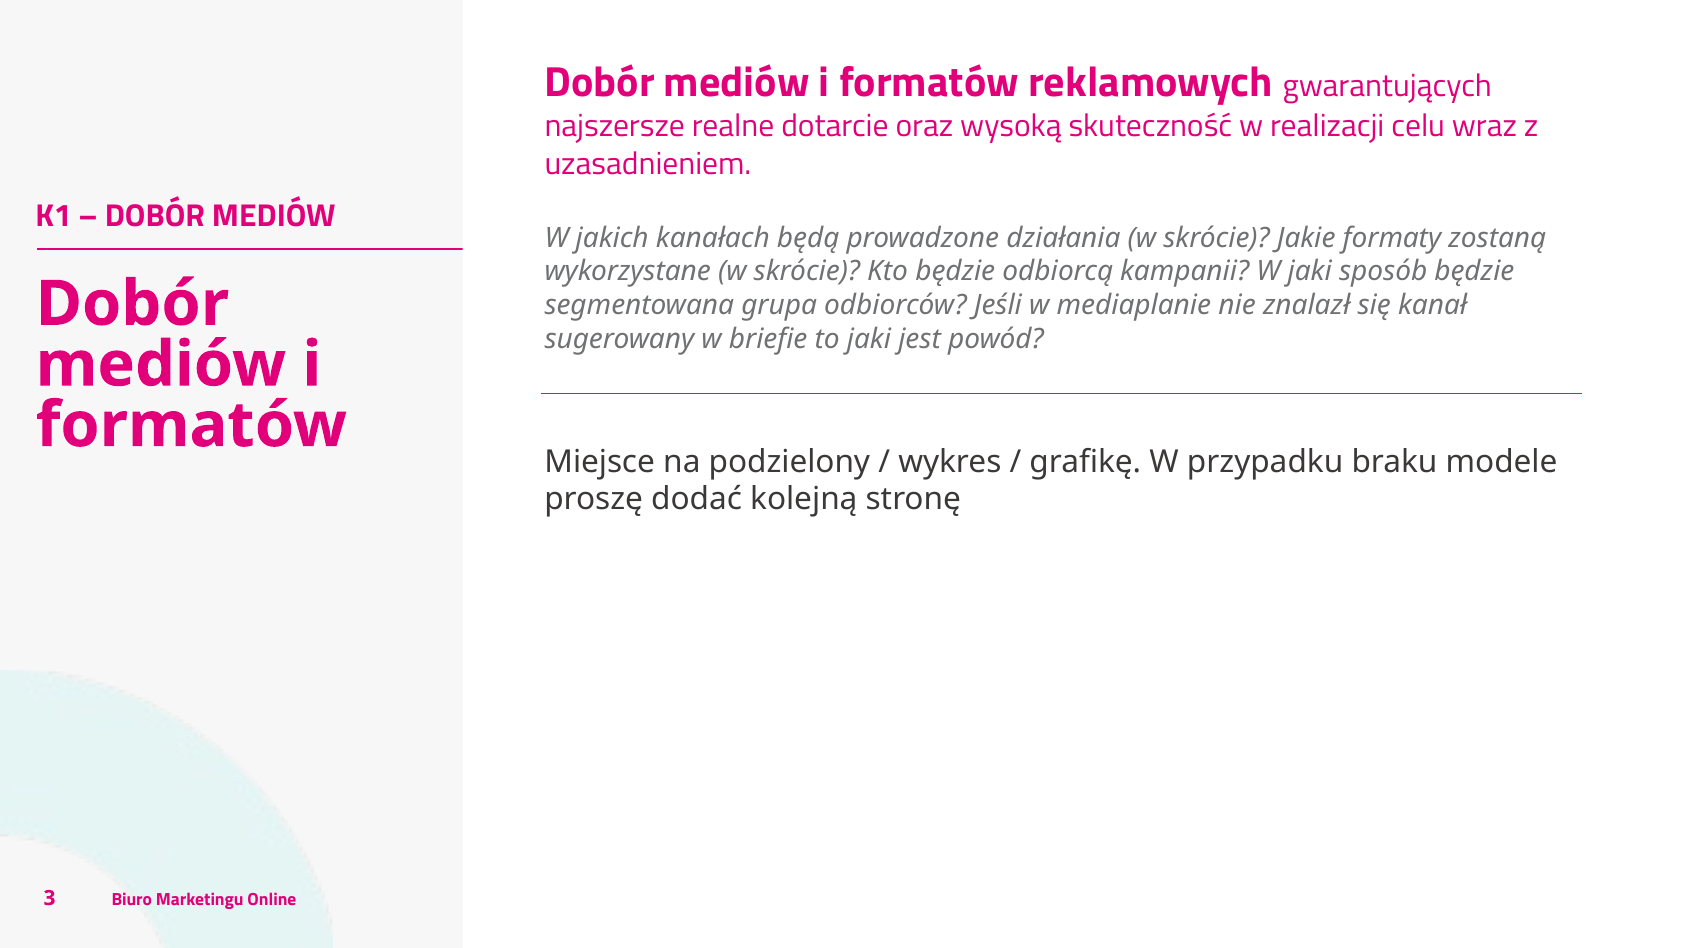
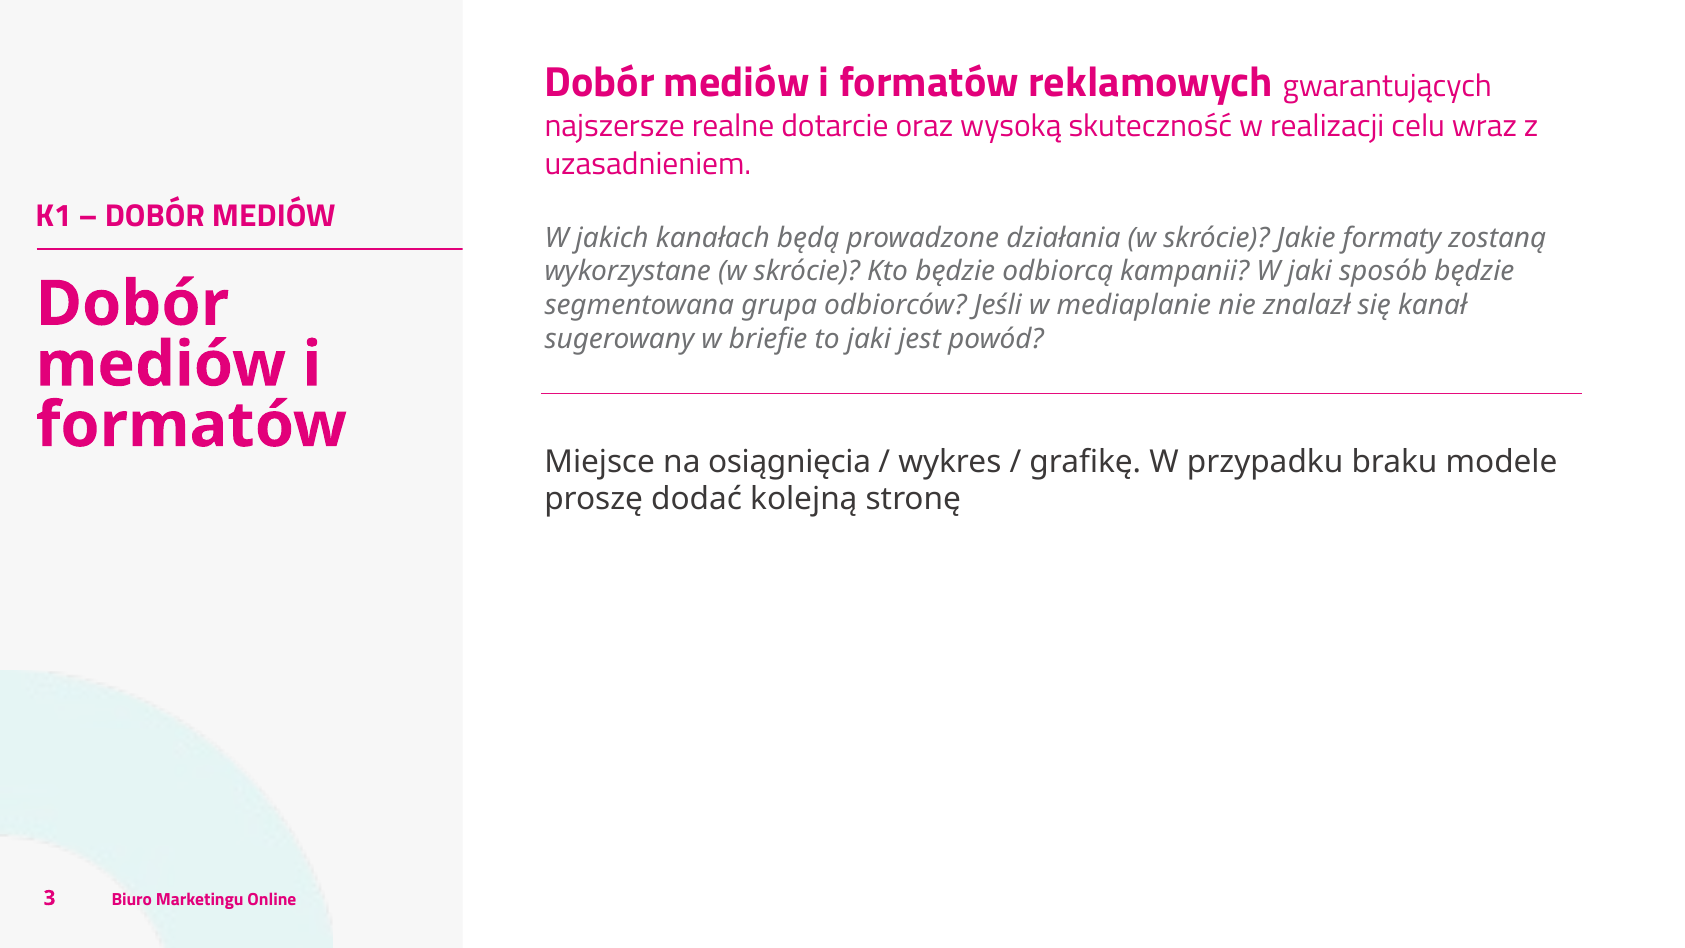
podzielony: podzielony -> osiągnięcia
